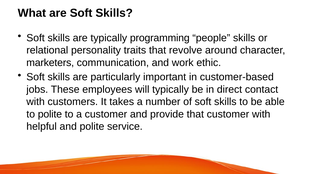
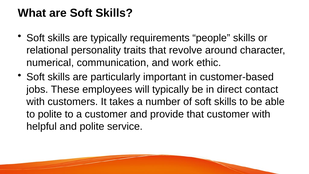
programming: programming -> requirements
marketers: marketers -> numerical
